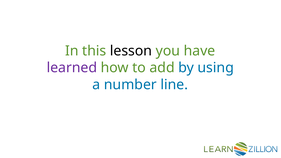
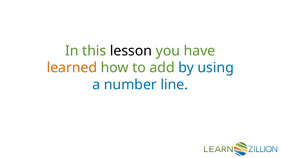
learned colour: purple -> orange
